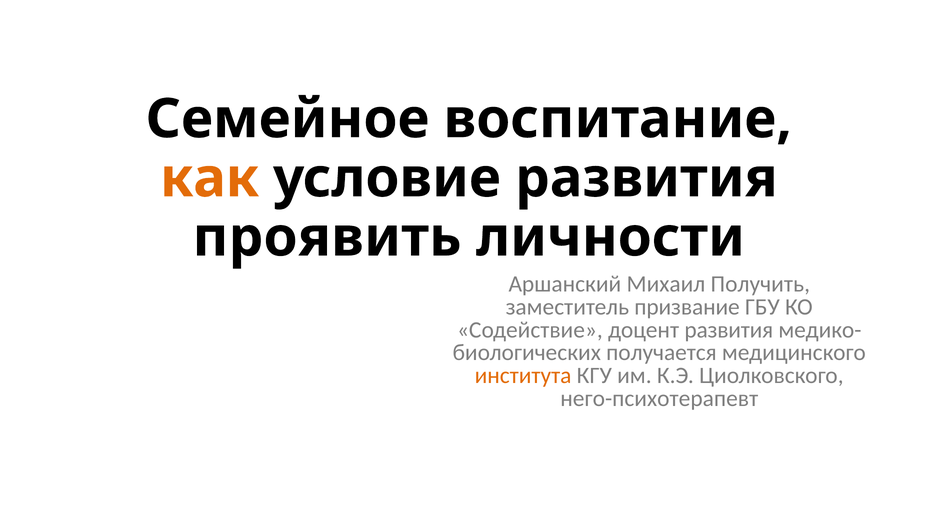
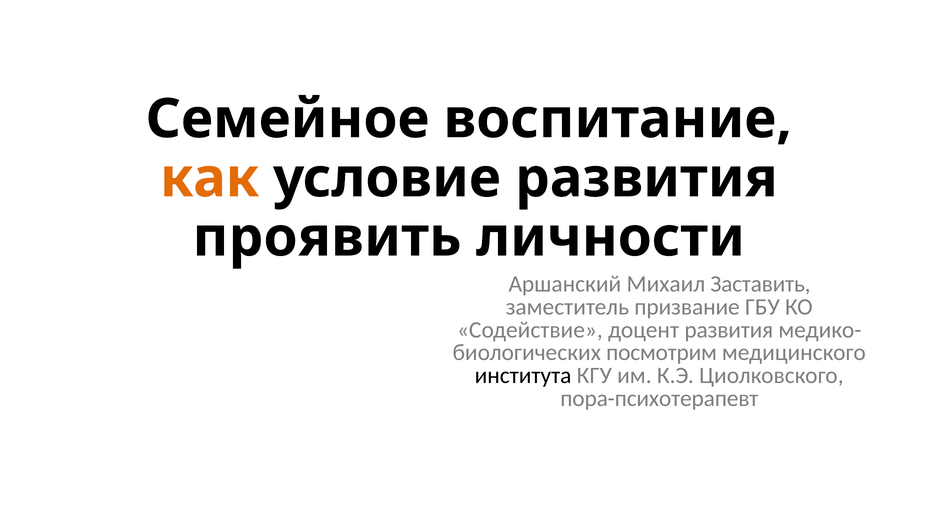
Получить: Получить -> Заставить
получается: получается -> посмотрим
института colour: orange -> black
него-психотерапевт: него-психотерапевт -> пора-психотерапевт
